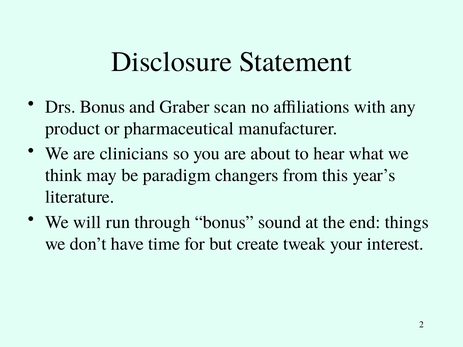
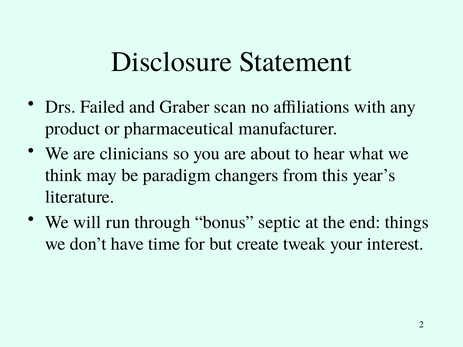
Drs Bonus: Bonus -> Failed
sound: sound -> septic
